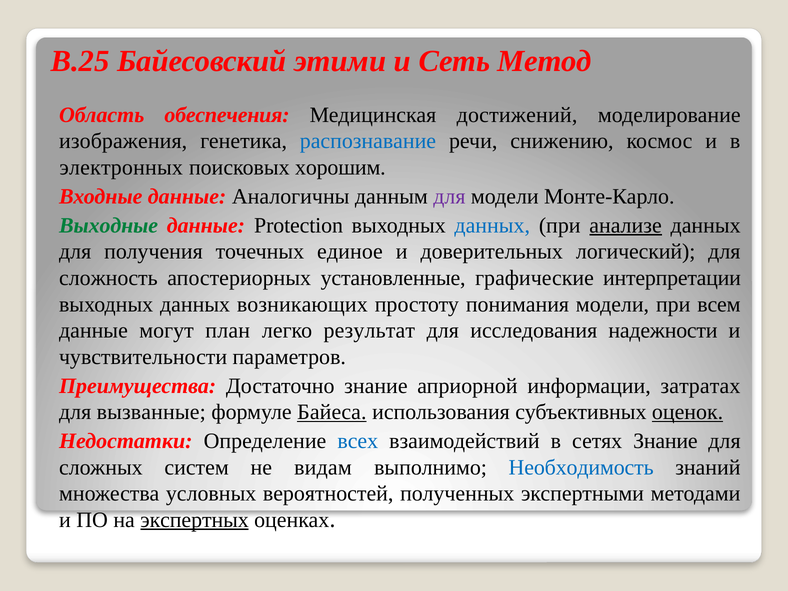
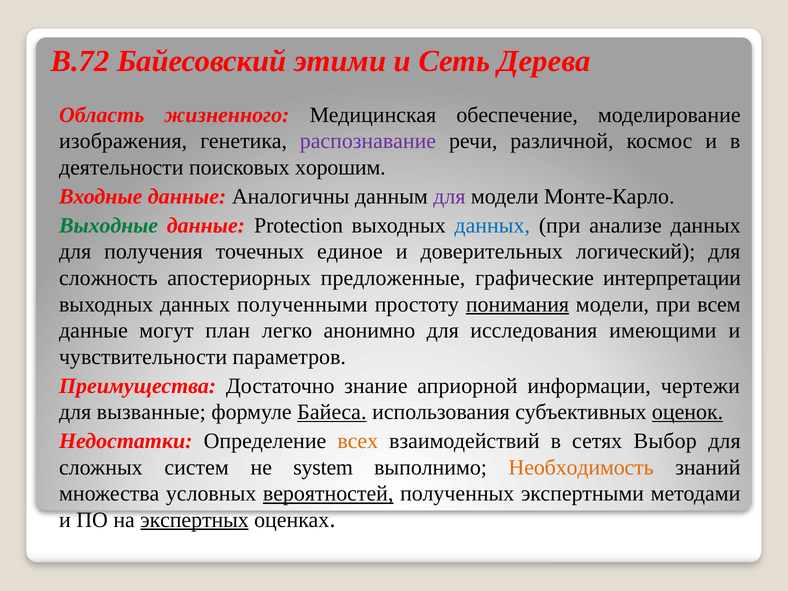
B.25: B.25 -> B.72
Метод: Метод -> Дерева
обеспечения: обеспечения -> жизненного
достижений: достижений -> обеспечение
распознавание colour: blue -> purple
снижению: снижению -> различной
электронных: электронных -> деятельности
анализе underline: present -> none
установленные: установленные -> предложенные
возникающих: возникающих -> полученными
понимания underline: none -> present
результат: результат -> анонимно
надежности: надежности -> имеющими
затратах: затратах -> чертежи
всех colour: blue -> orange
сетях Знание: Знание -> Выбор
видам: видам -> system
Необходимость colour: blue -> orange
вероятностей underline: none -> present
